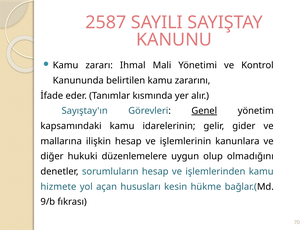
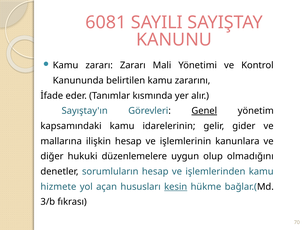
2587: 2587 -> 6081
zararı Ihmal: Ihmal -> Zararı
kesin underline: none -> present
9/b: 9/b -> 3/b
